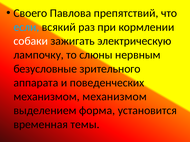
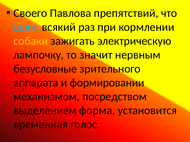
собаки colour: white -> yellow
слюны: слюны -> значит
поведенческих: поведенческих -> формировании
механизмом механизмом: механизмом -> посредством
темы: темы -> голос
